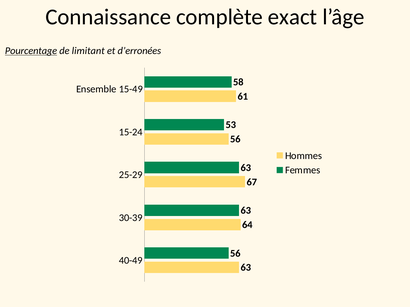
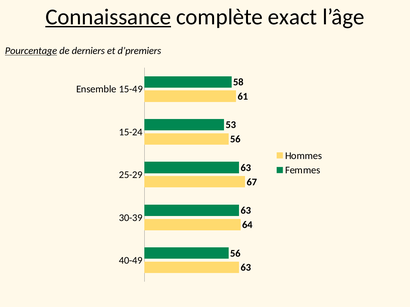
Connaissance underline: none -> present
limitant: limitant -> derniers
d’erronées: d’erronées -> d’premiers
